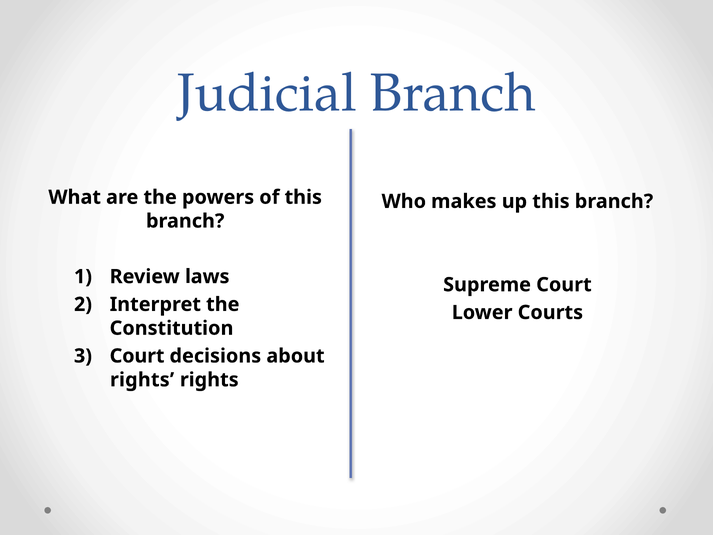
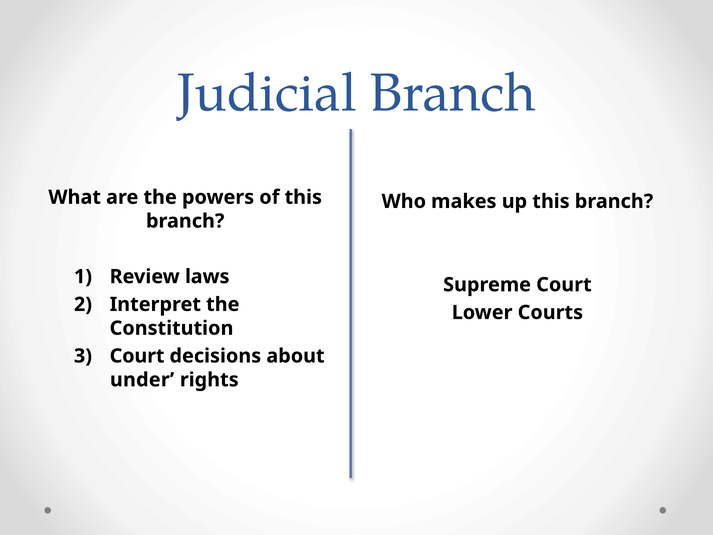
rights at (142, 380): rights -> under
